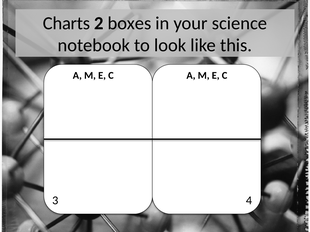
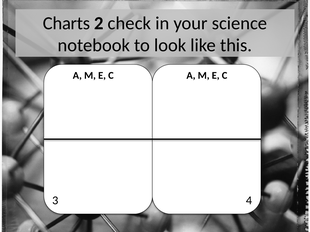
boxes: boxes -> check
